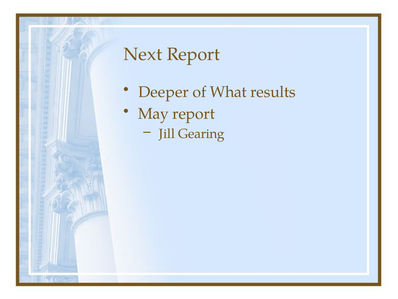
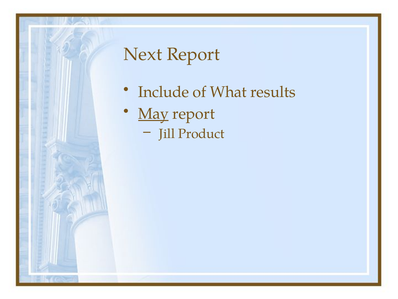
Deeper: Deeper -> Include
May underline: none -> present
Gearing: Gearing -> Product
